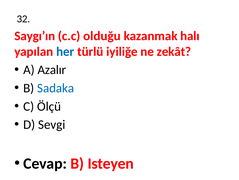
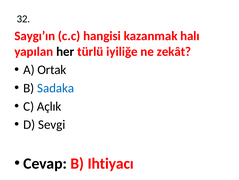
olduğu: olduğu -> hangisi
her colour: blue -> black
Azalır: Azalır -> Ortak
Ölçü: Ölçü -> Açlık
Isteyen: Isteyen -> Ihtiyacı
